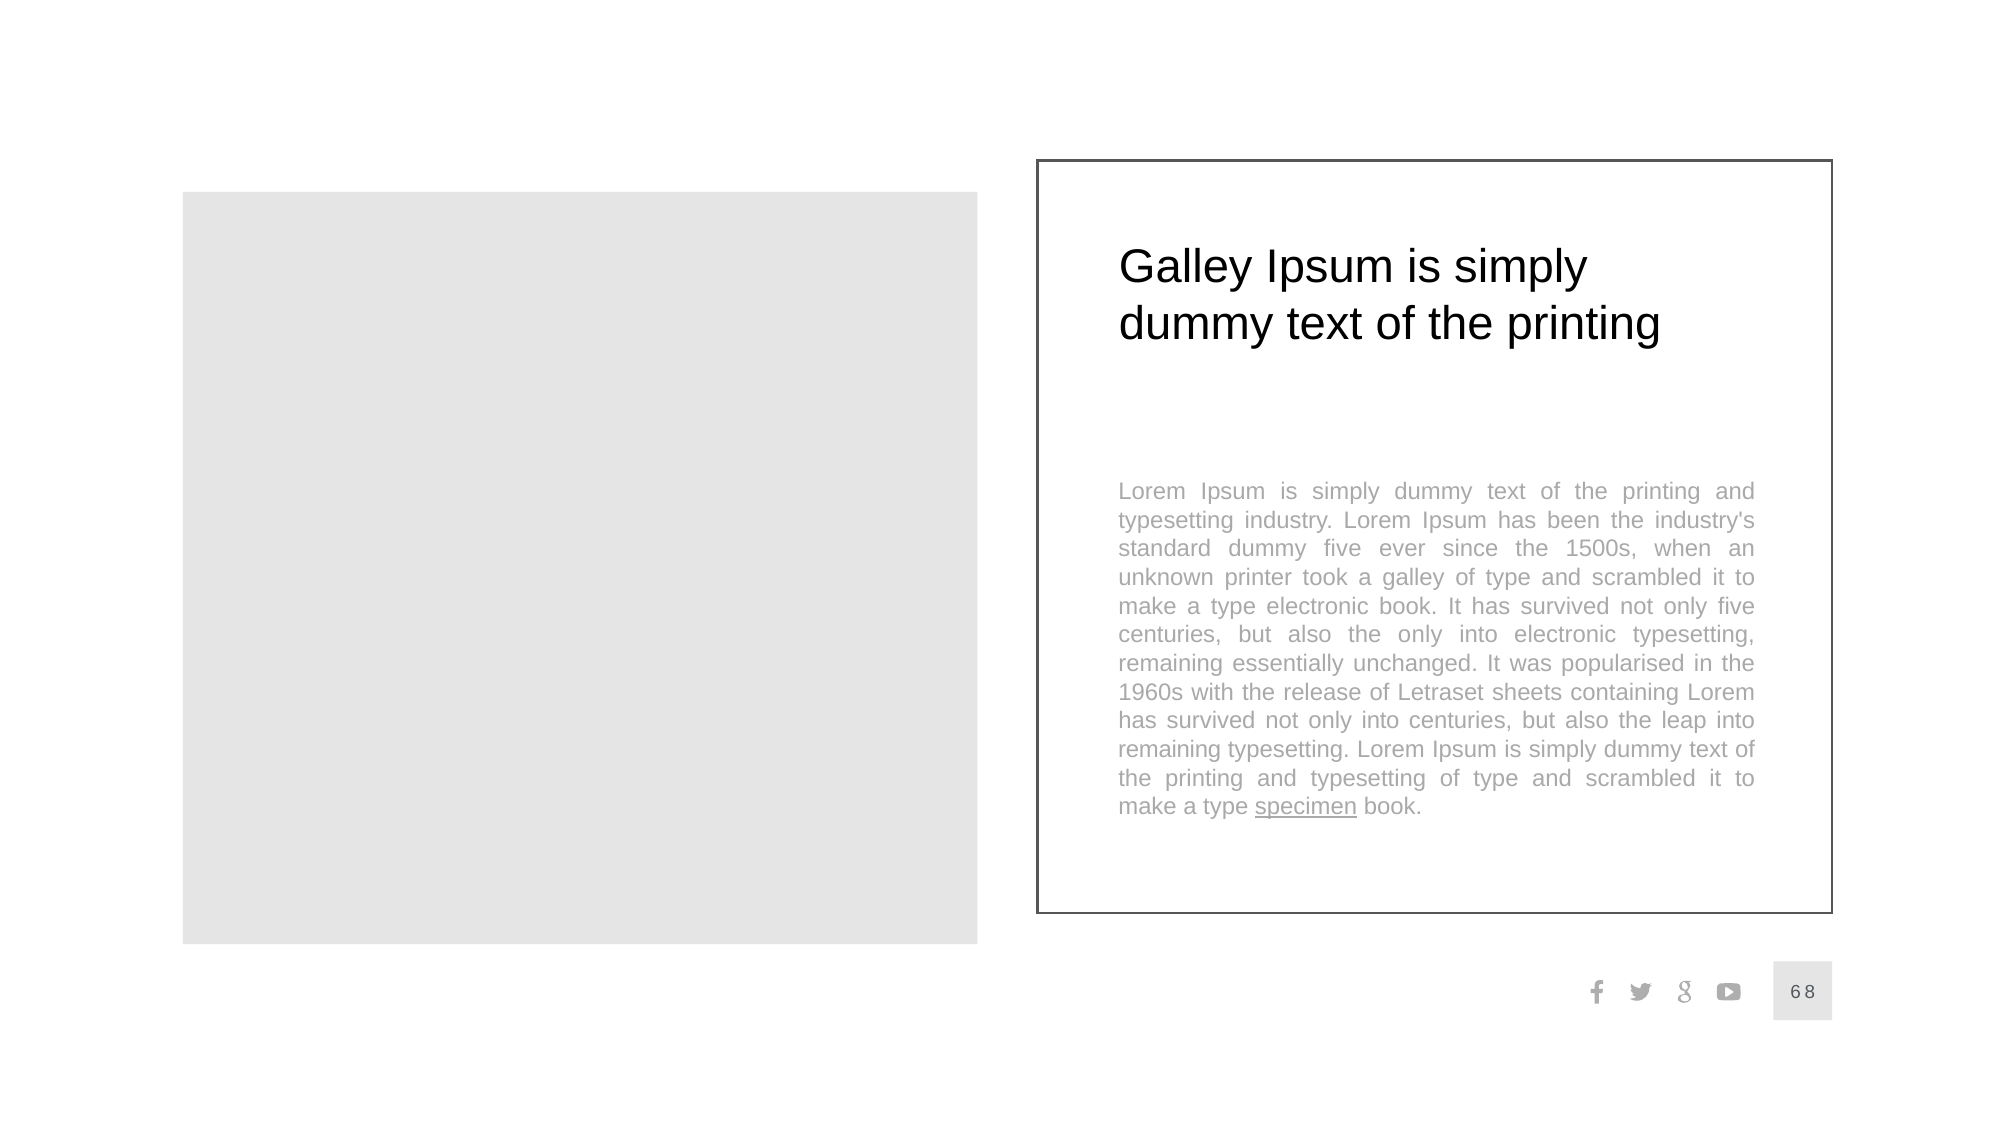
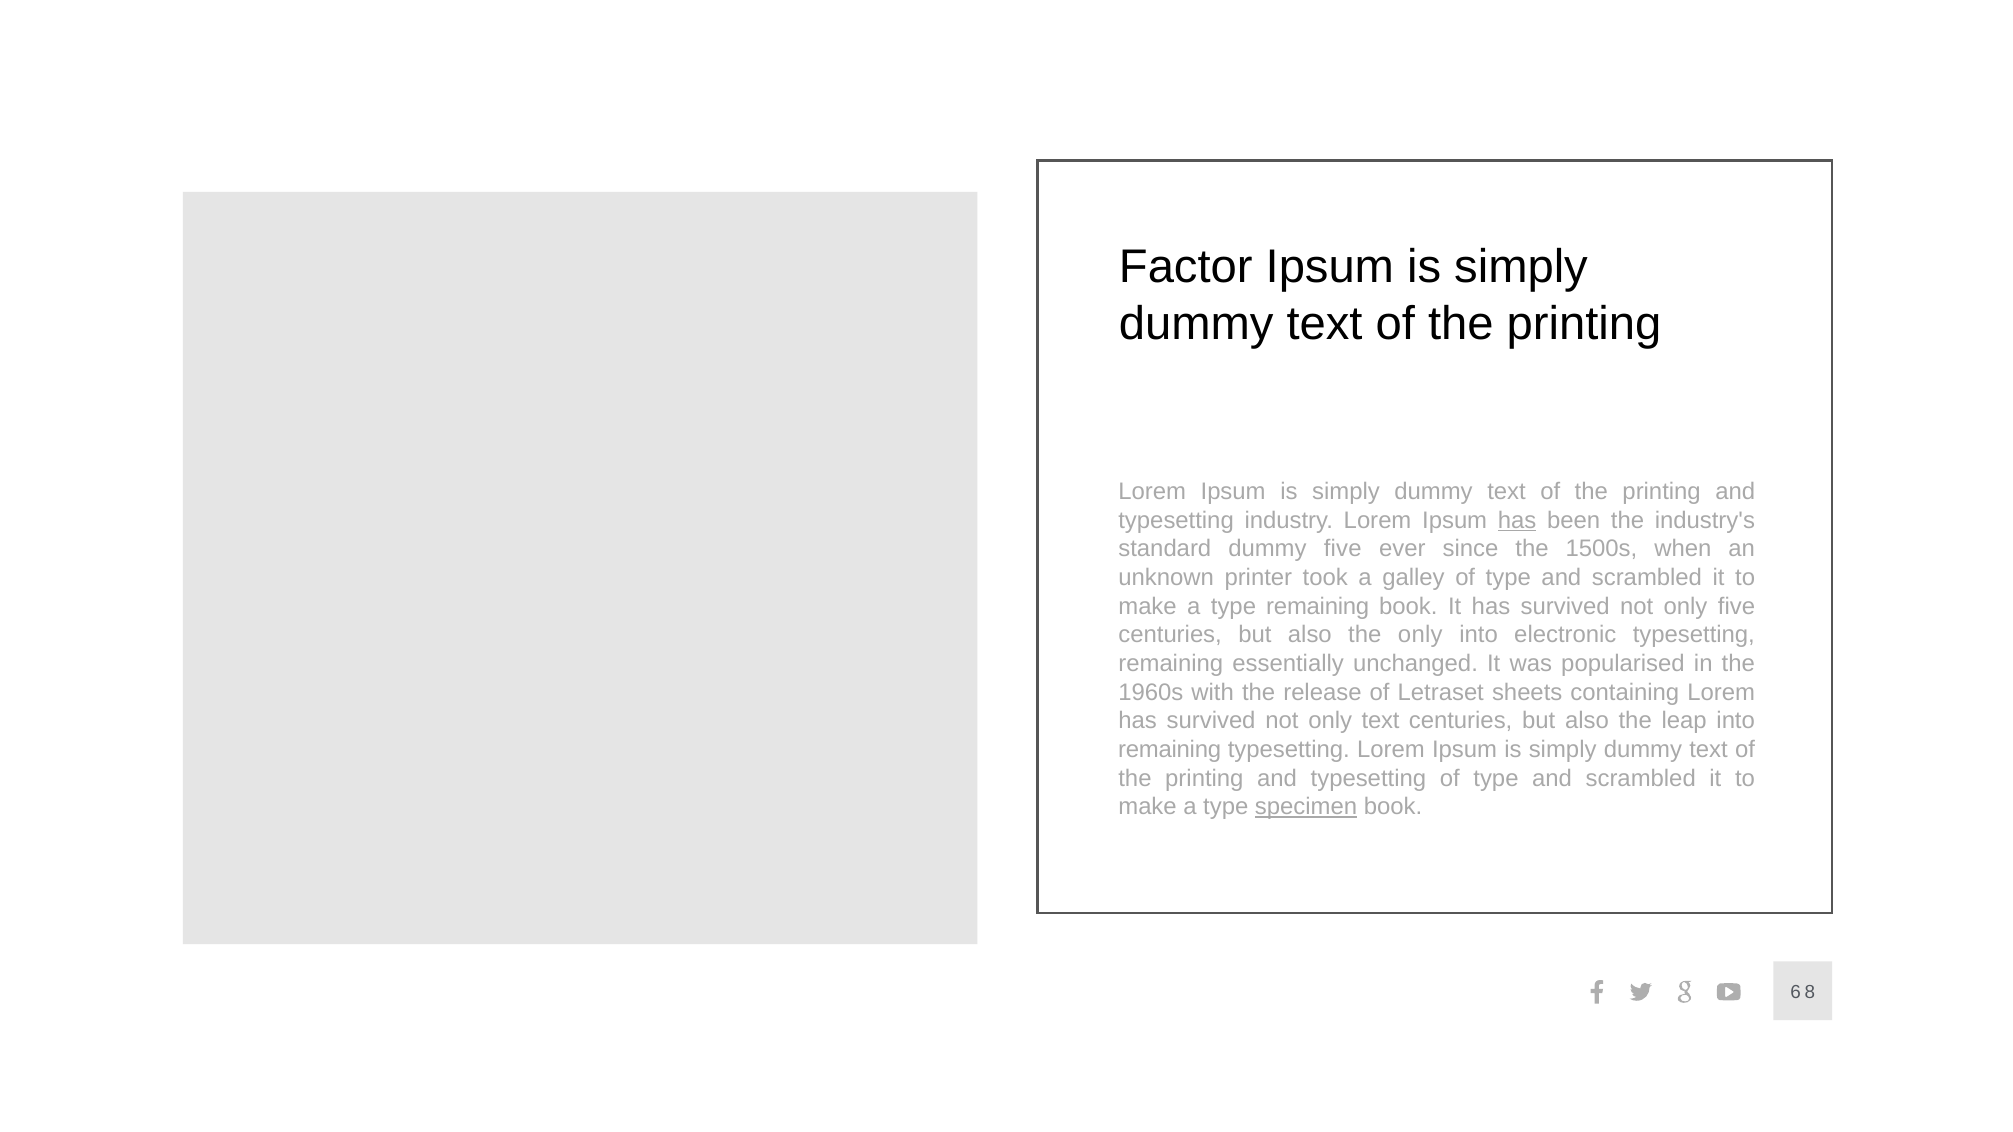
Galley at (1186, 267): Galley -> Factor
has at (1517, 520) underline: none -> present
type electronic: electronic -> remaining
not only into: into -> text
